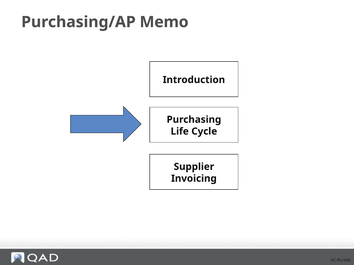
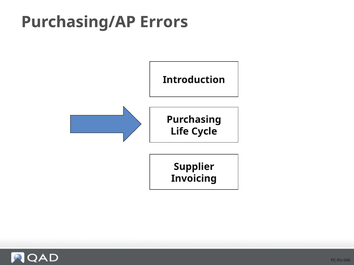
Memo: Memo -> Errors
